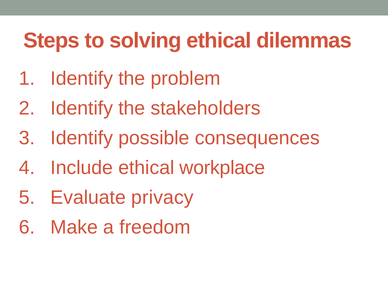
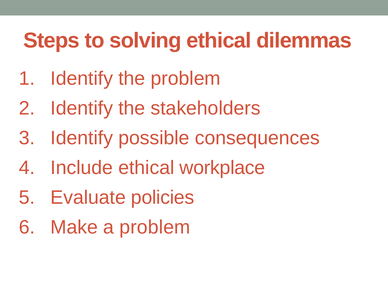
privacy: privacy -> policies
a freedom: freedom -> problem
